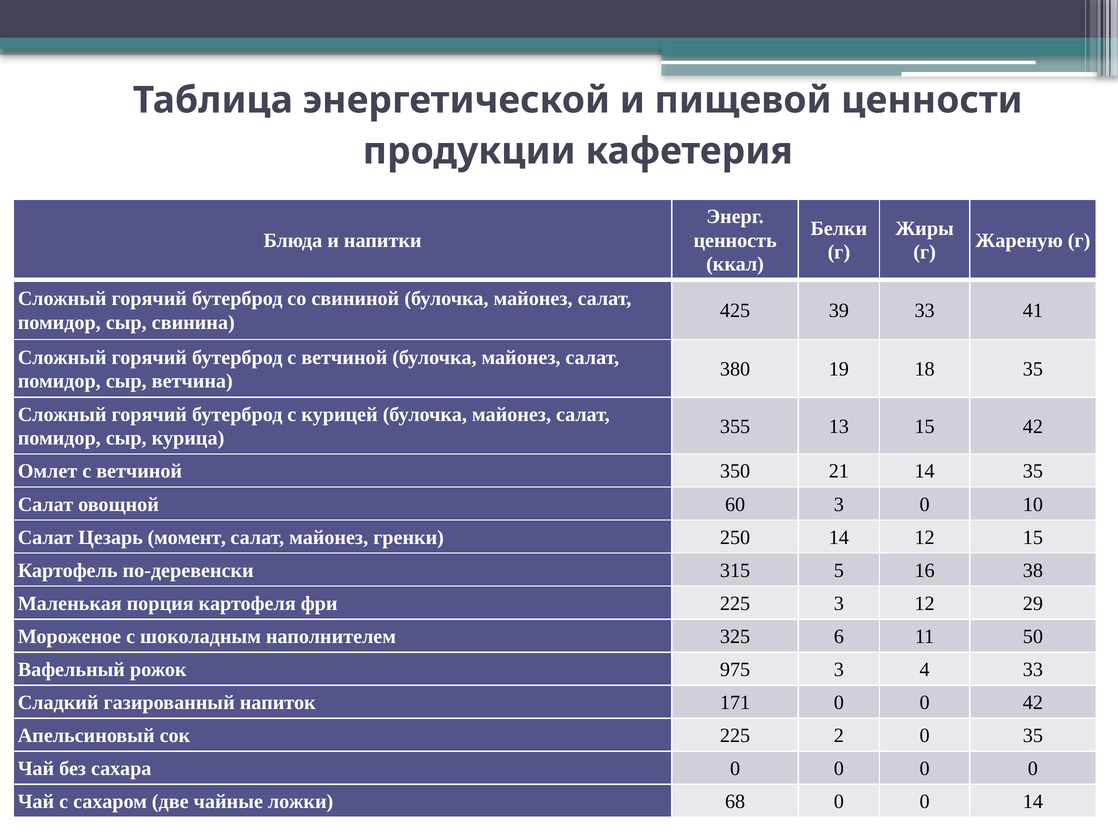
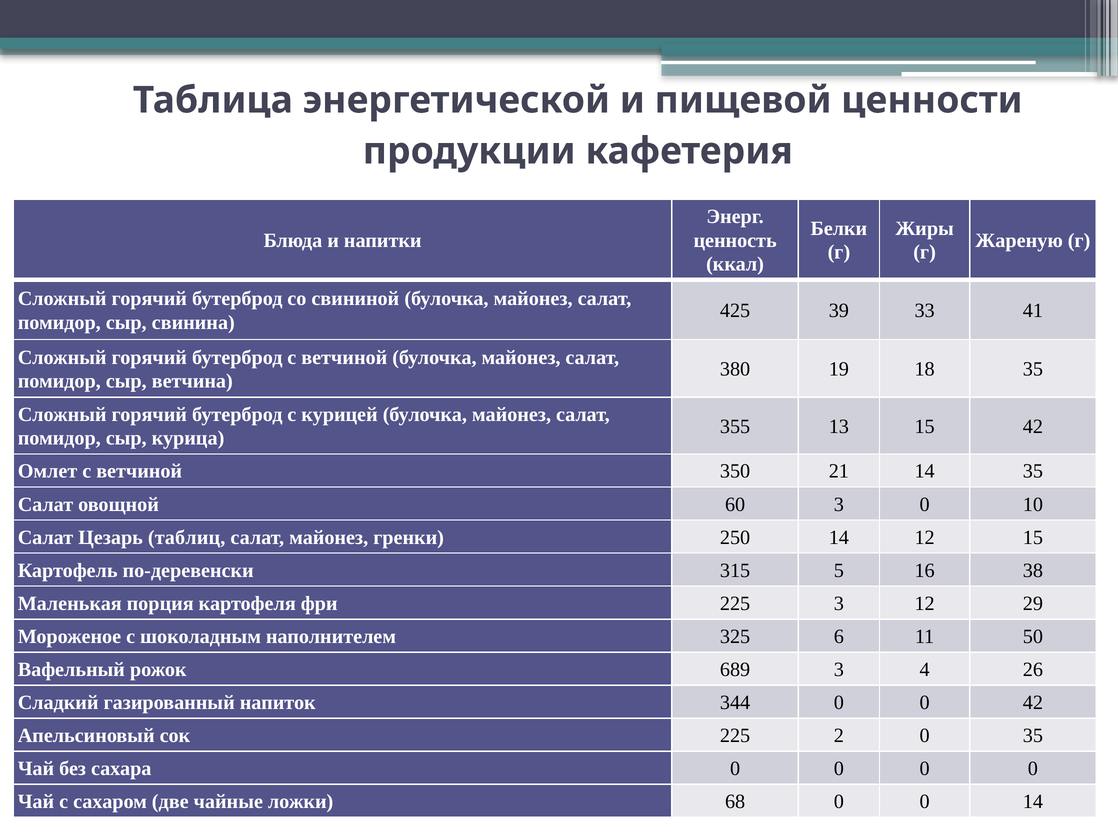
момент: момент -> таблиц
975: 975 -> 689
4 33: 33 -> 26
171: 171 -> 344
